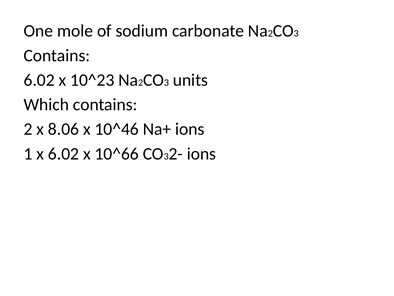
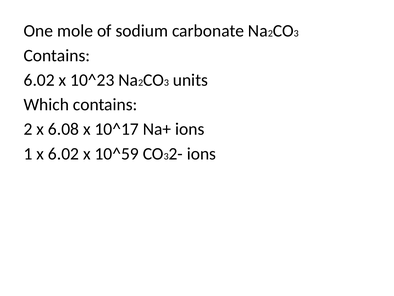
8.06: 8.06 -> 6.08
10^46: 10^46 -> 10^17
10^66: 10^66 -> 10^59
